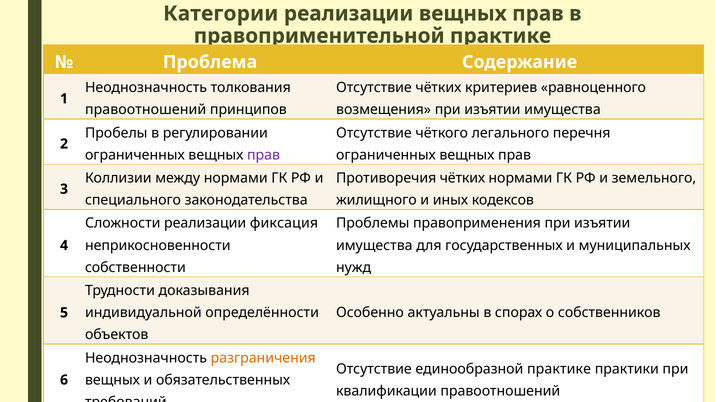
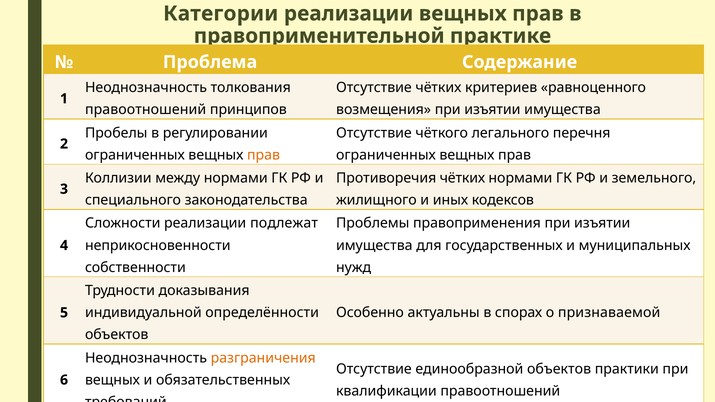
прав at (264, 155) colour: purple -> orange
фиксация: фиксация -> подлежат
собственников: собственников -> признаваемой
единообразной практике: практике -> объектов
